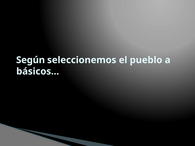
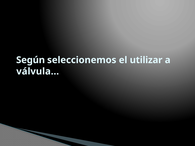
pueblo: pueblo -> utilizar
básicos: básicos -> válvula
